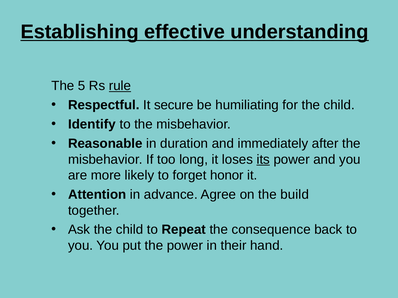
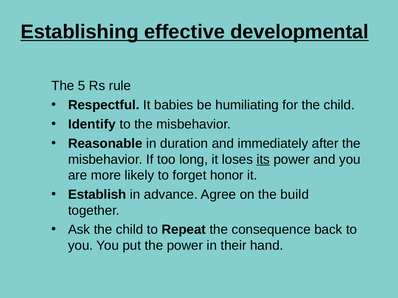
understanding: understanding -> developmental
rule underline: present -> none
secure: secure -> babies
Attention: Attention -> Establish
